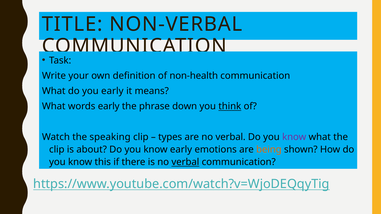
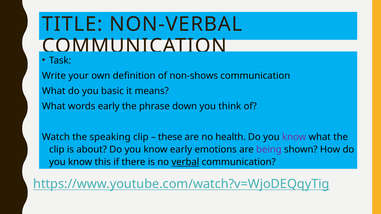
non-health: non-health -> non-shows
you early: early -> basic
think underline: present -> none
types: types -> these
are no verbal: verbal -> health
being colour: orange -> purple
